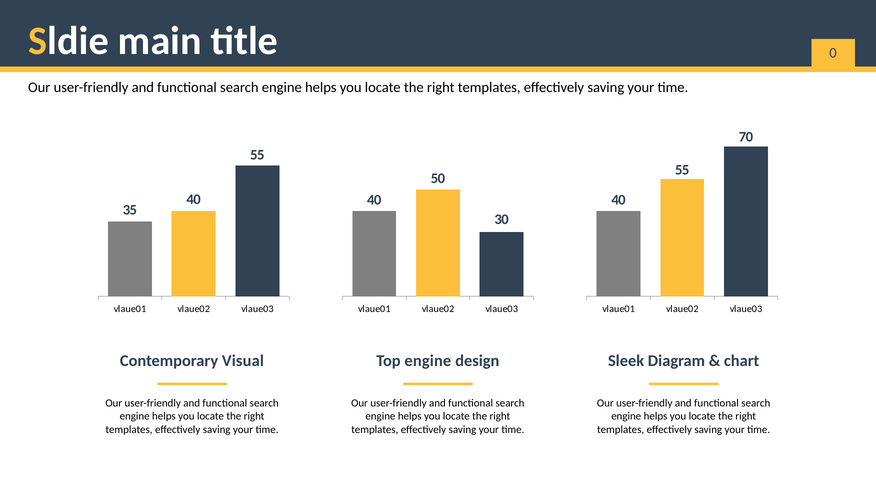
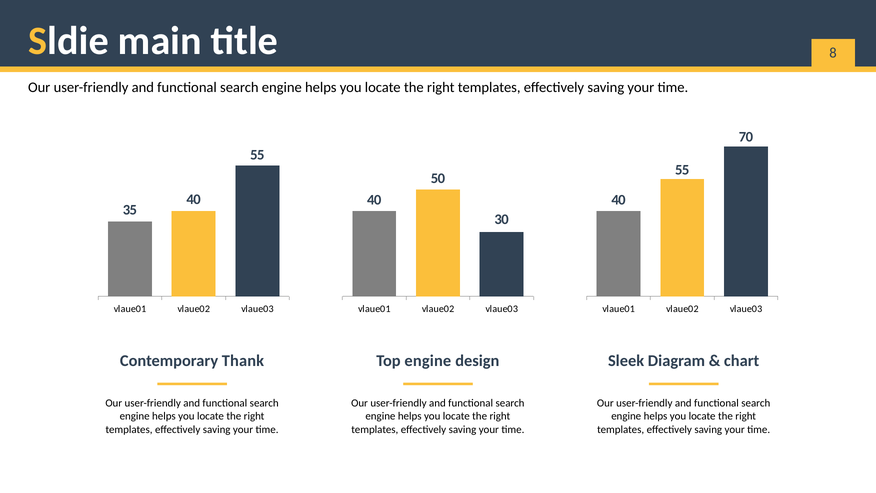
0: 0 -> 8
Visual: Visual -> Thank
